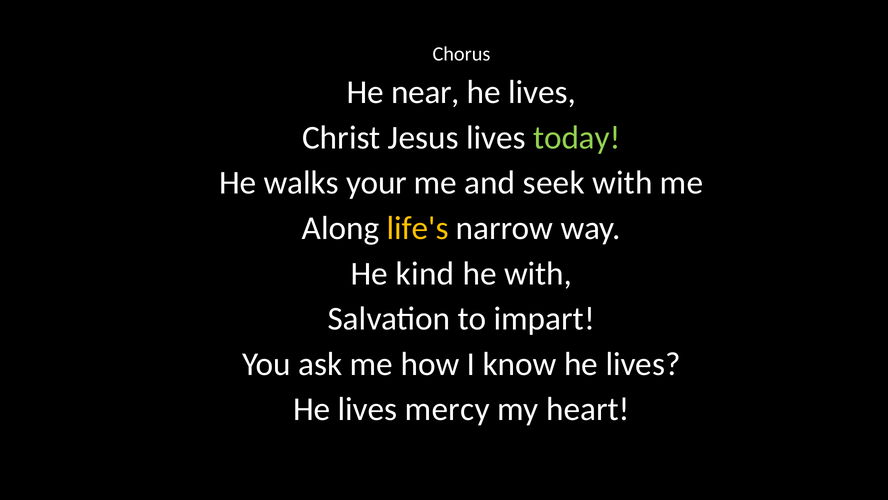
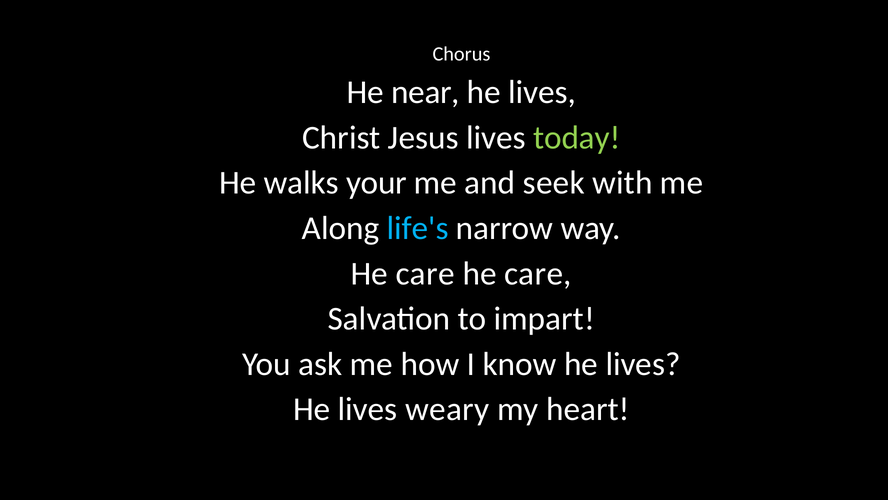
life's colour: yellow -> light blue
kind at (425, 273): kind -> care
with at (538, 273): with -> care
mercy: mercy -> weary
